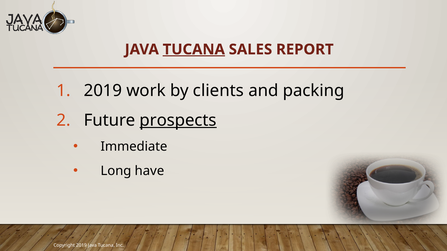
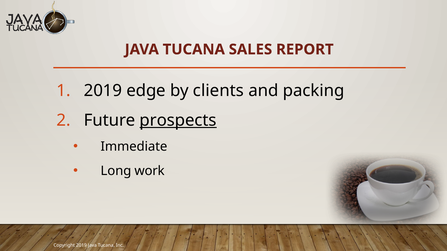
TUCANA at (194, 50) underline: present -> none
work: work -> edge
have: have -> work
